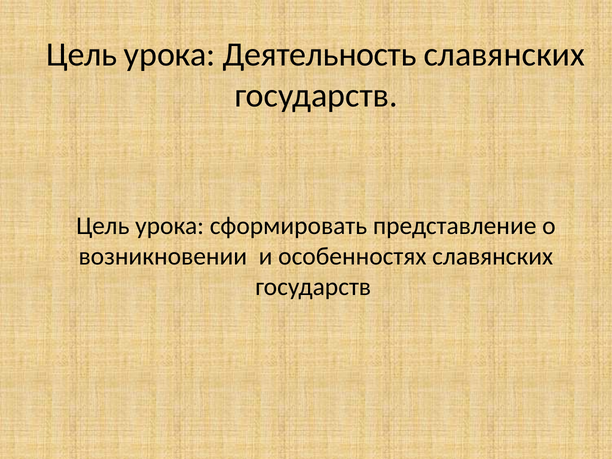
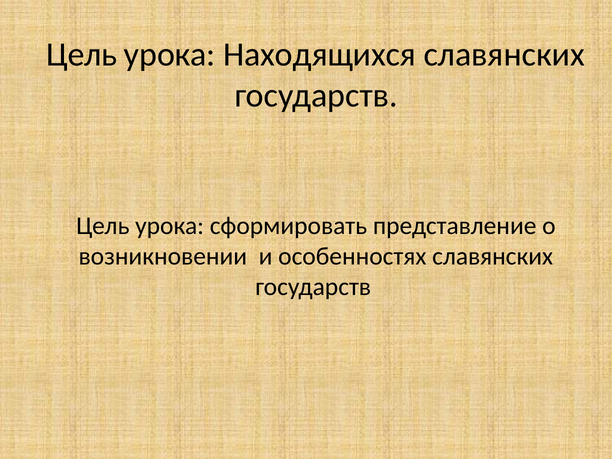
Деятельность: Деятельность -> Находящихся
